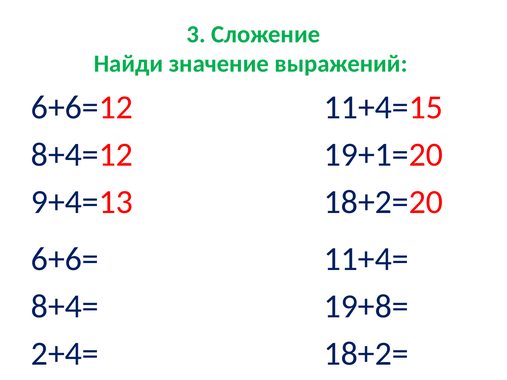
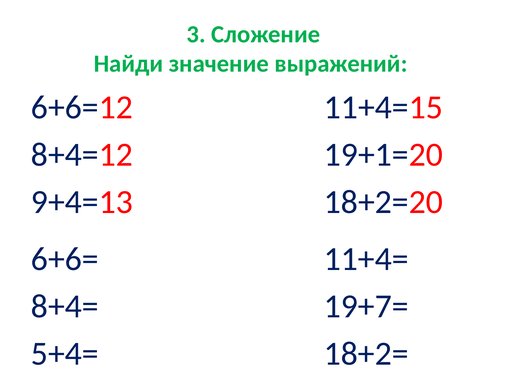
19+8=: 19+8= -> 19+7=
2+4=: 2+4= -> 5+4=
